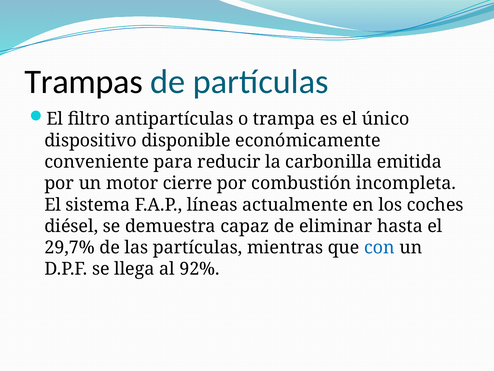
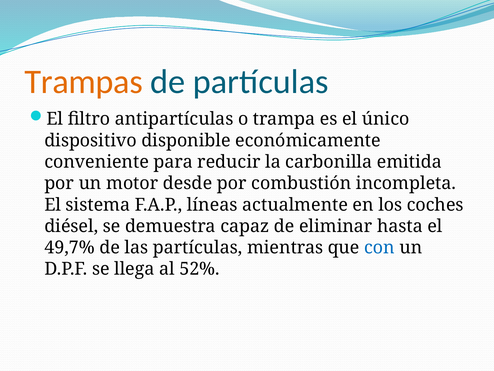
Trampas colour: black -> orange
cierre: cierre -> desde
29,7%: 29,7% -> 49,7%
92%: 92% -> 52%
